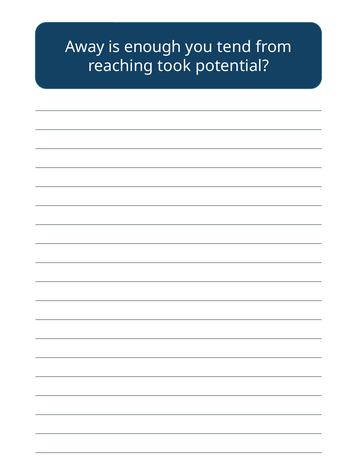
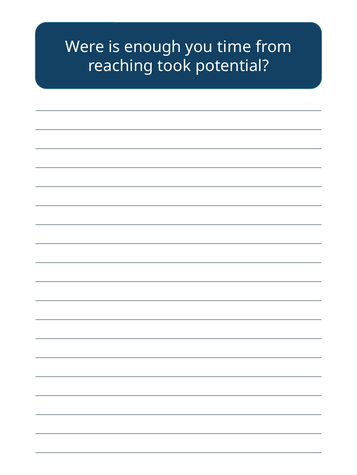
Away: Away -> Were
tend: tend -> time
